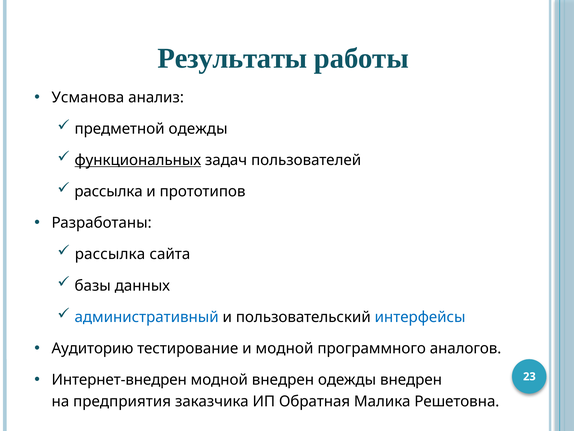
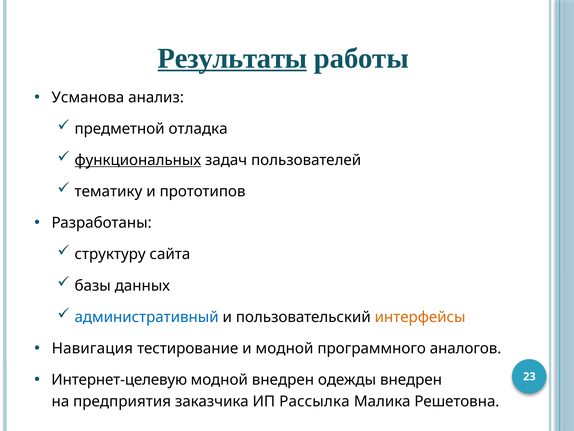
Результаты underline: none -> present
предметной одежды: одежды -> отладка
рассылка at (109, 191): рассылка -> тематику
рассылка at (110, 254): рассылка -> структуру
интерфейсы colour: blue -> orange
Аудиторию: Аудиторию -> Навигация
Интернет-внедрен: Интернет-внедрен -> Интернет-целевую
Обратная: Обратная -> Рассылка
